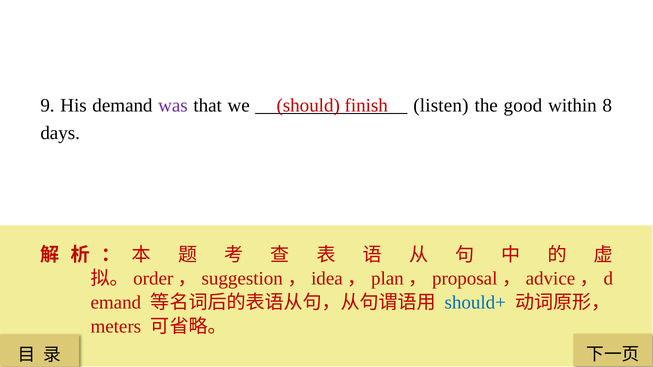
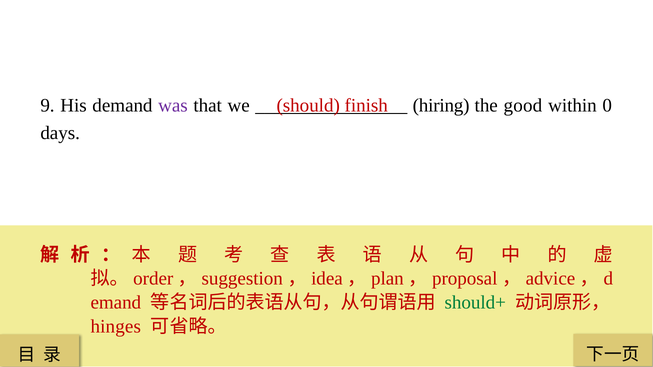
listen: listen -> hiring
8: 8 -> 0
should+ colour: blue -> green
meters: meters -> hinges
